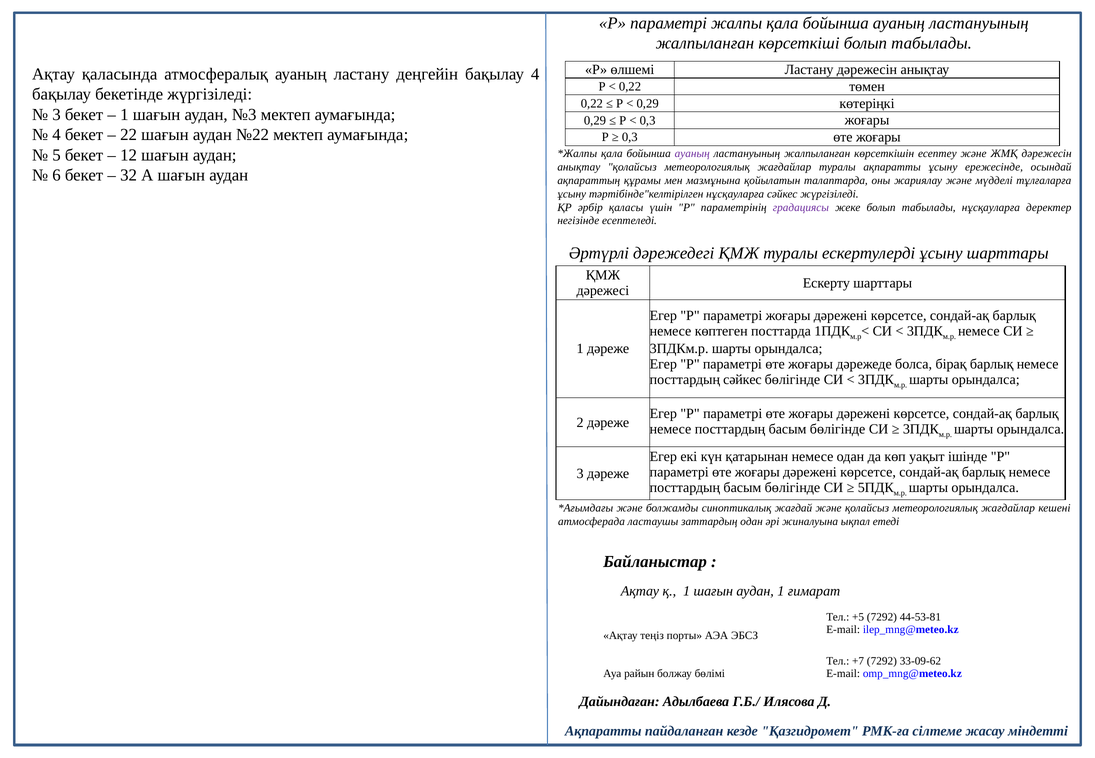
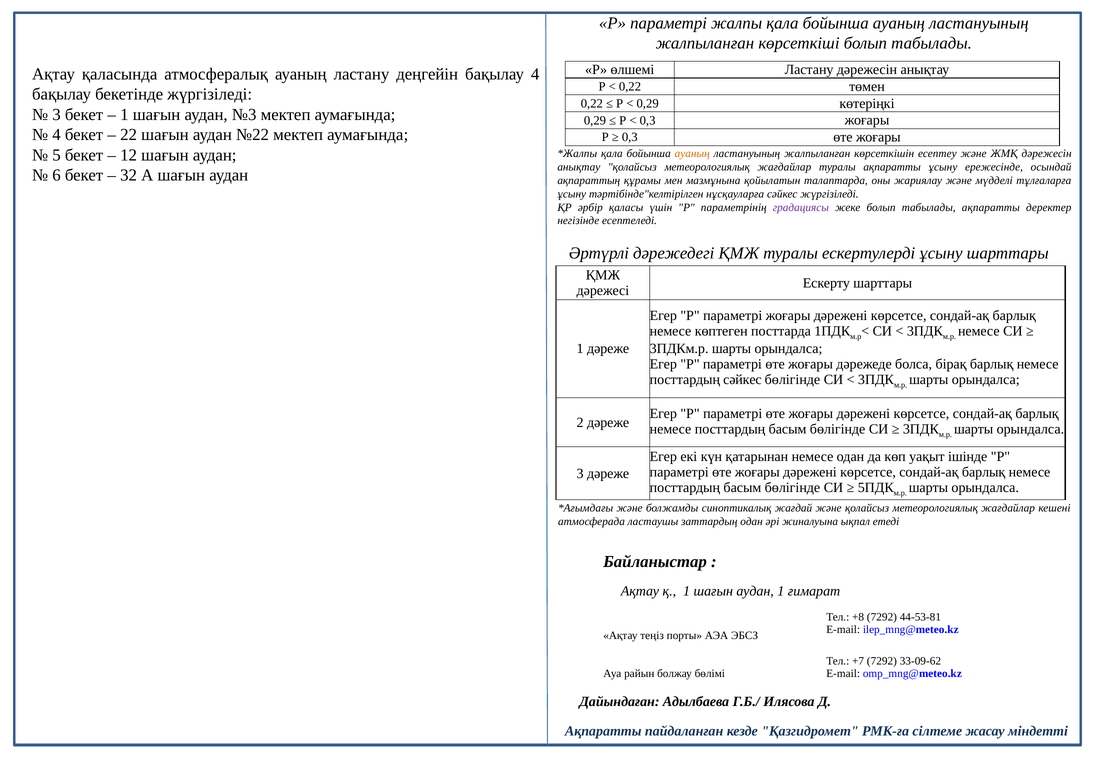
ауаның at (692, 154) colour: purple -> orange
табылады нұсқауларға: нұсқауларға -> ақпаратты
+5: +5 -> +8
